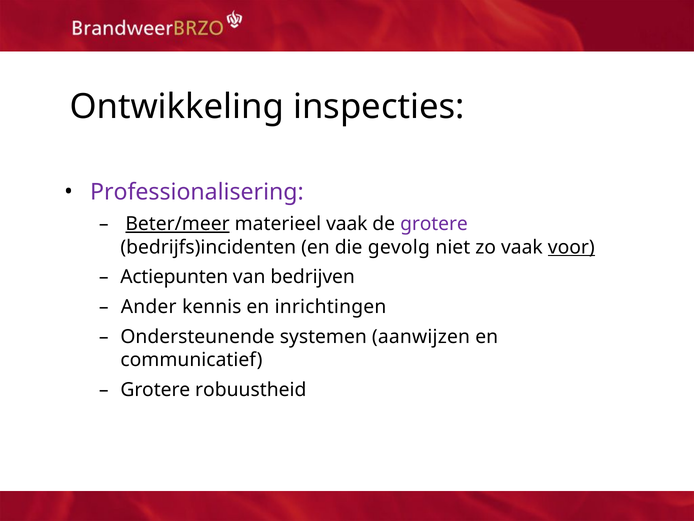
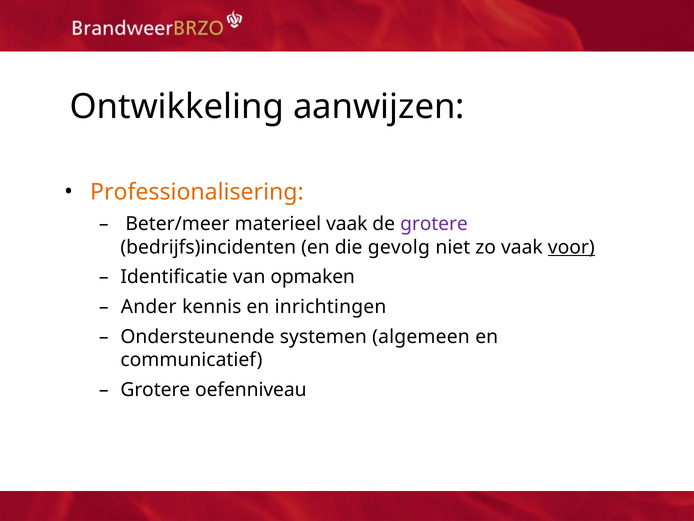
inspecties: inspecties -> aanwijzen
Professionalisering colour: purple -> orange
Beter/meer underline: present -> none
Actiepunten: Actiepunten -> Identificatie
bedrijven: bedrijven -> opmaken
aanwijzen: aanwijzen -> algemeen
robuustheid: robuustheid -> oefenniveau
